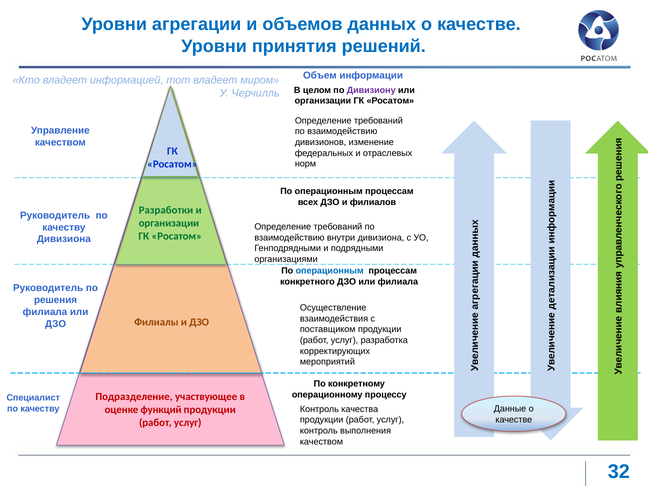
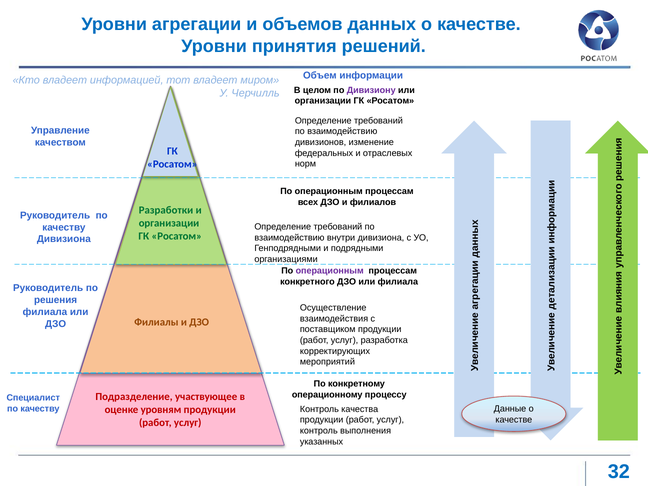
операционным at (330, 271) colour: blue -> purple
функций: функций -> уровням
качеством at (321, 442): качеством -> указанных
